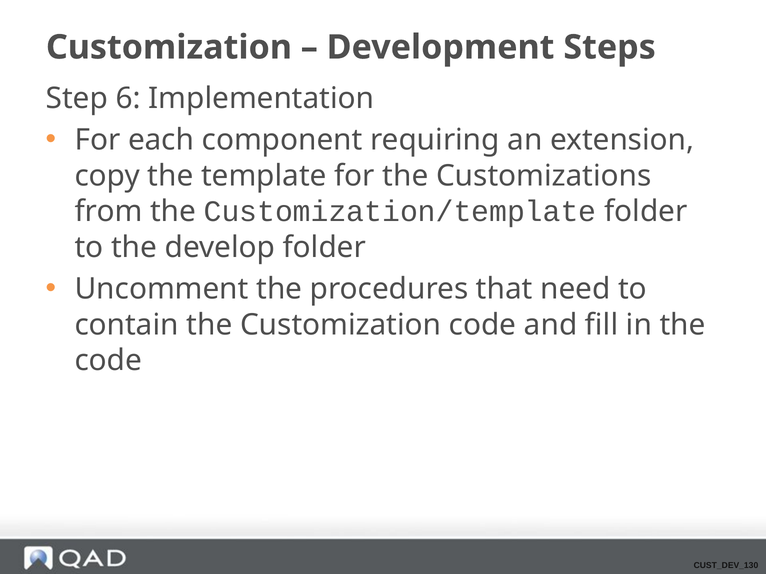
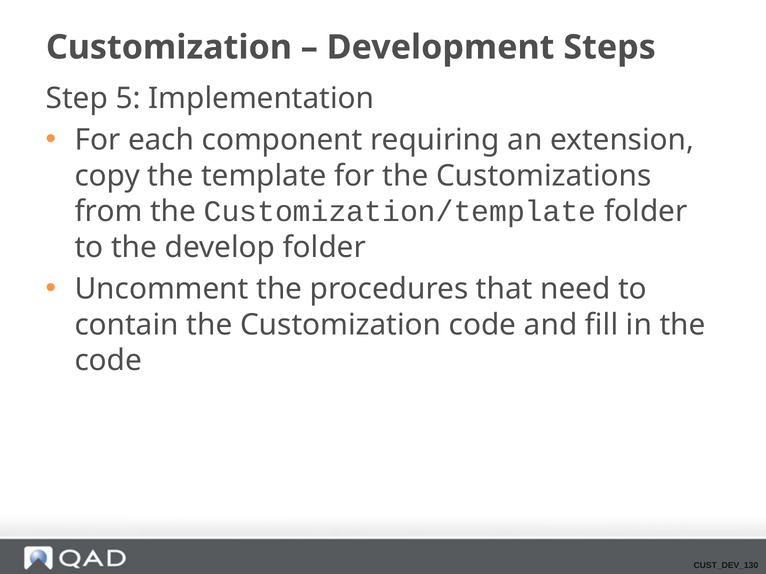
6: 6 -> 5
